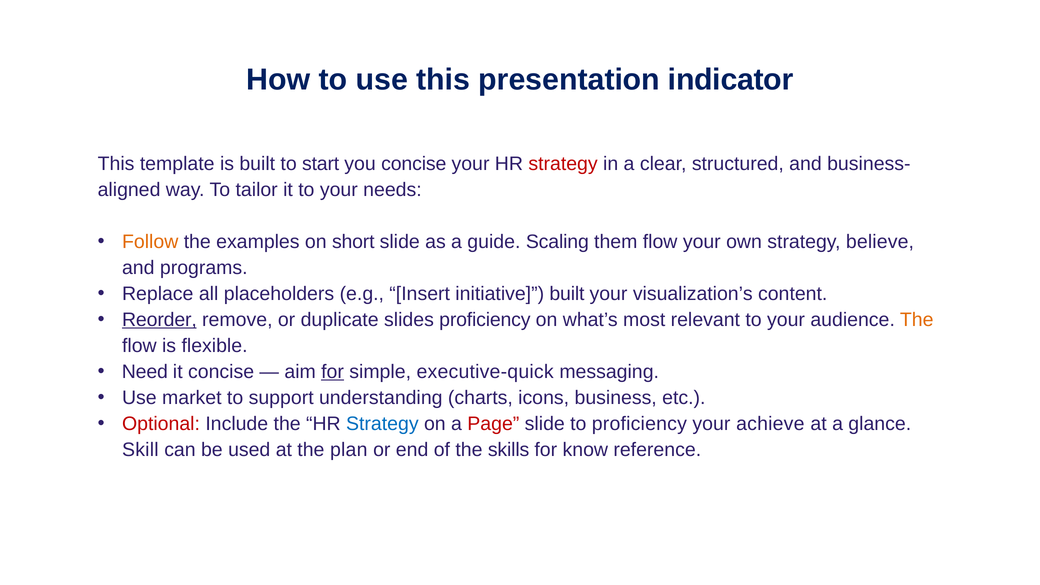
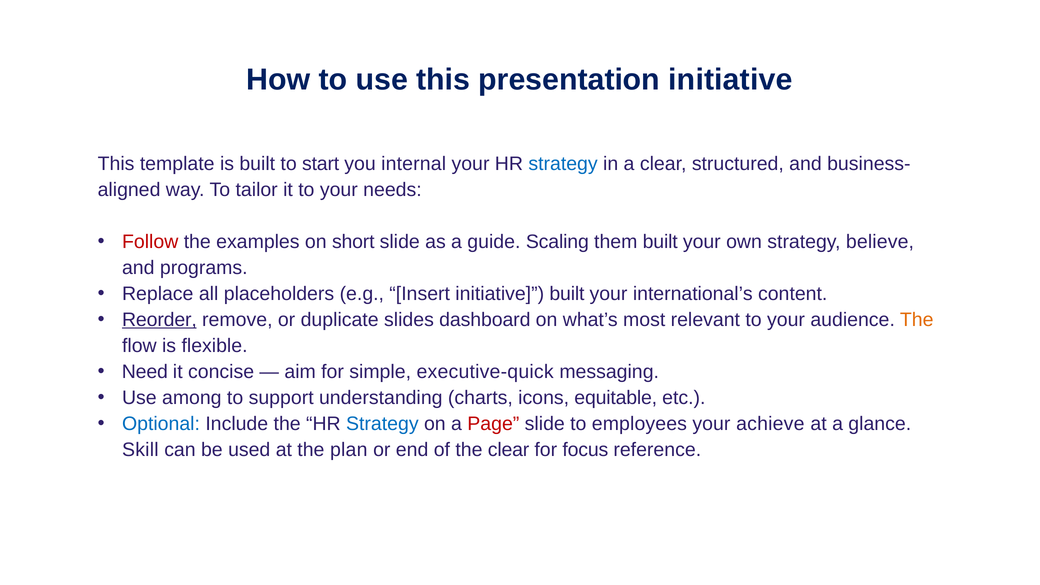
presentation indicator: indicator -> initiative
you concise: concise -> internal
strategy at (563, 164) colour: red -> blue
Follow colour: orange -> red
them flow: flow -> built
visualization’s: visualization’s -> international’s
slides proficiency: proficiency -> dashboard
for at (333, 372) underline: present -> none
market: market -> among
business: business -> equitable
Optional colour: red -> blue
to proficiency: proficiency -> employees
the skills: skills -> clear
know: know -> focus
